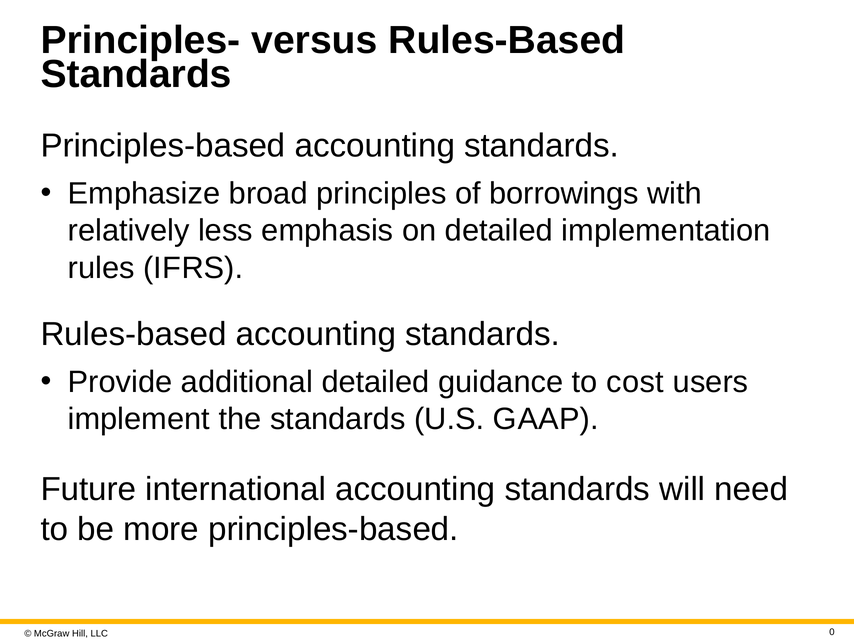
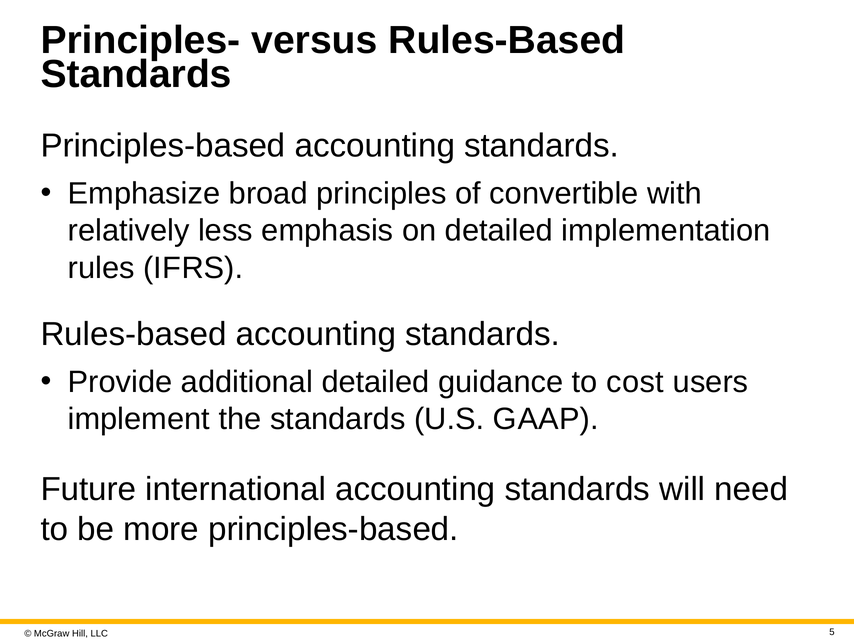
borrowings: borrowings -> convertible
0: 0 -> 5
